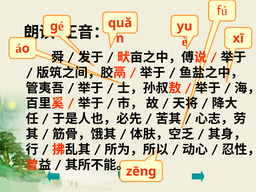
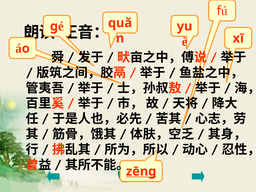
zēng underline: none -> present
